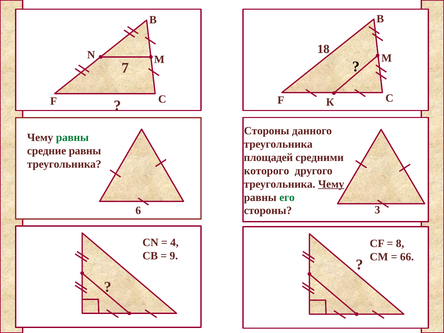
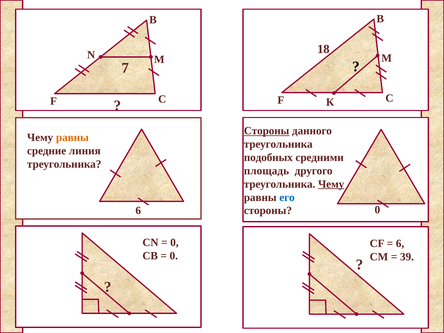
Стороны at (267, 131) underline: none -> present
равны at (72, 138) colour: green -> orange
средние равны: равны -> линия
площадей: площадей -> подобных
которого: которого -> площадь
его colour: green -> blue
стороны 3: 3 -> 0
4 at (174, 243): 4 -> 0
8 at (400, 243): 8 -> 6
9 at (174, 256): 9 -> 0
66: 66 -> 39
